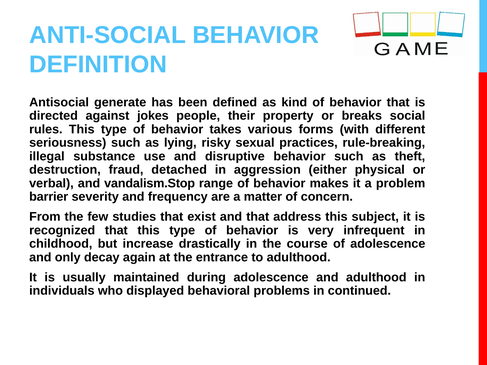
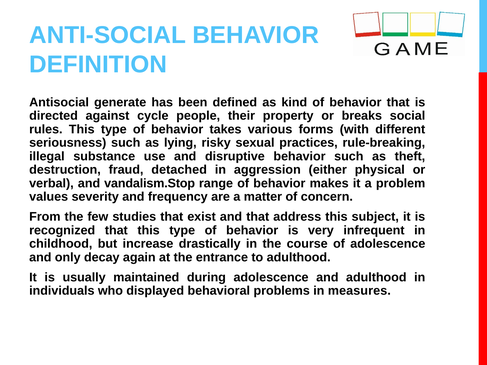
jokes: jokes -> cycle
barrier: barrier -> values
continued: continued -> measures
